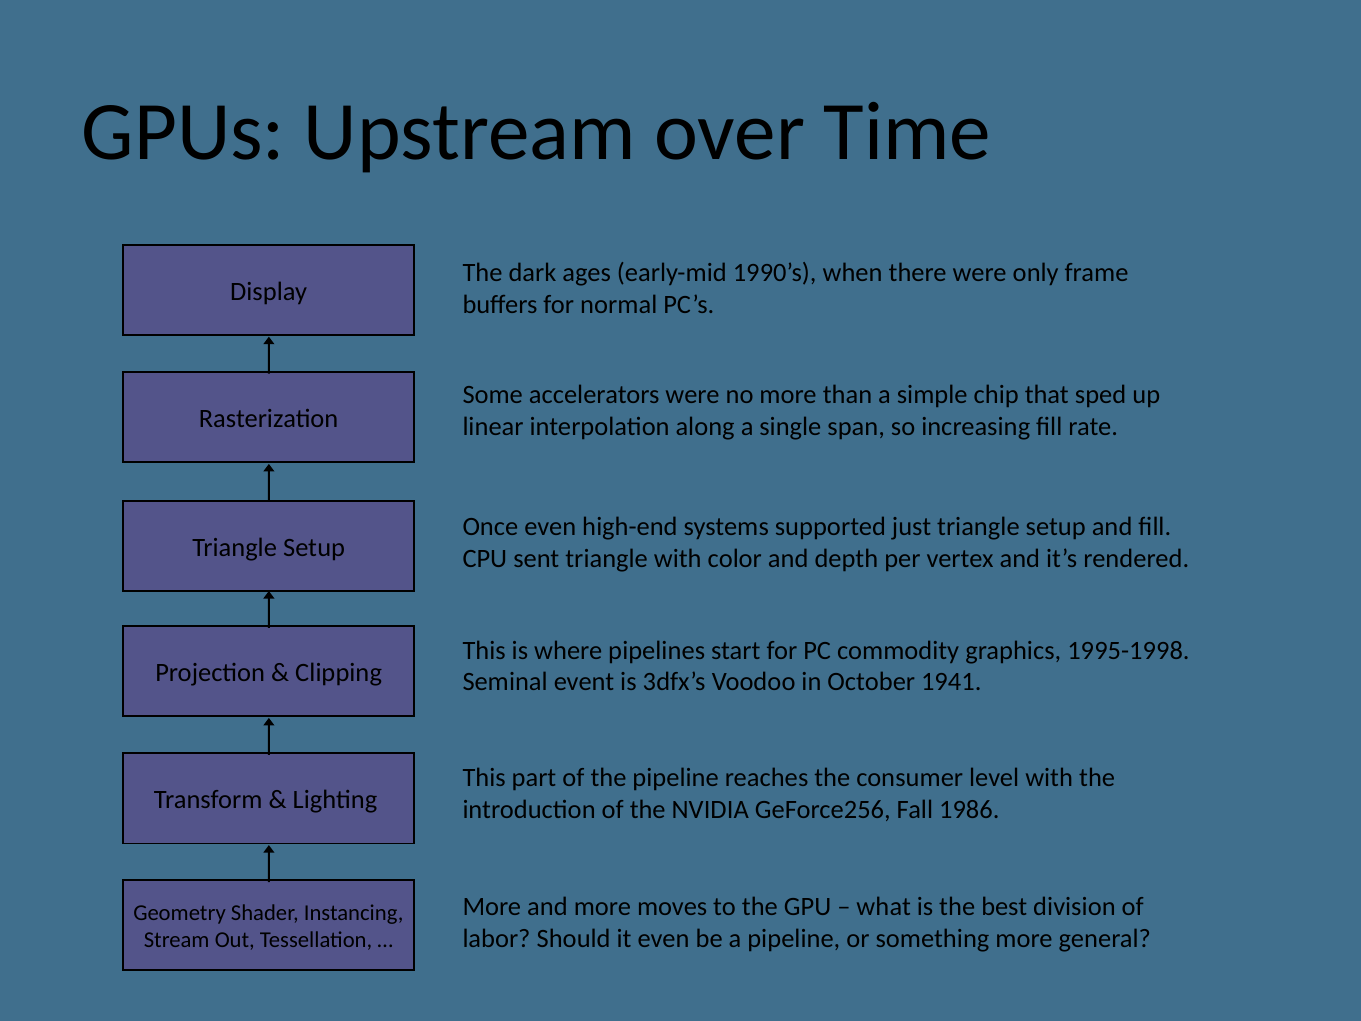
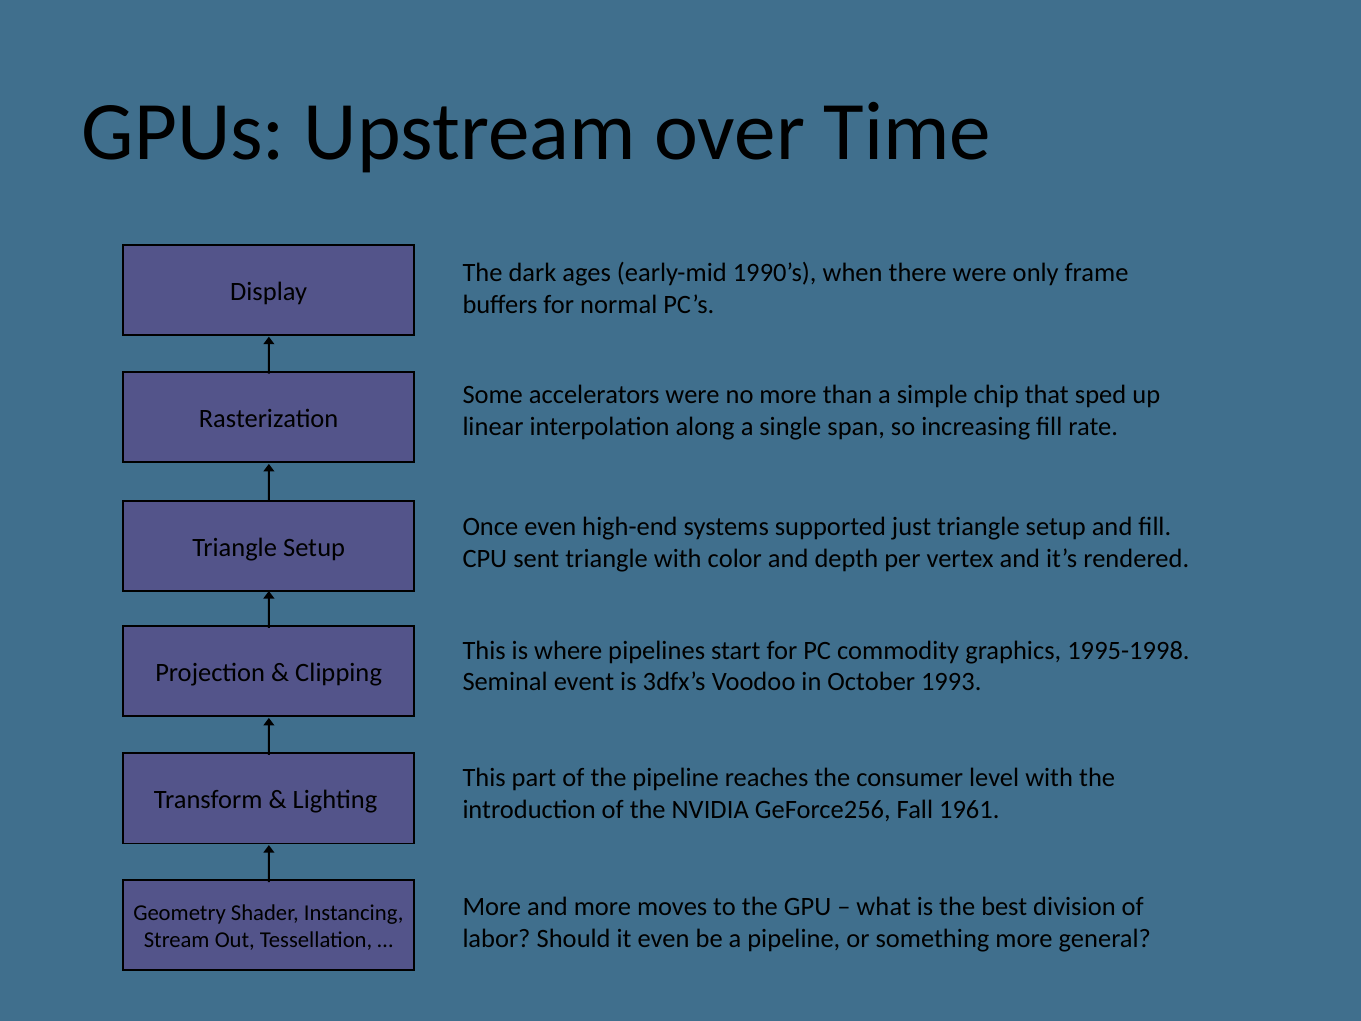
1941: 1941 -> 1993
1986: 1986 -> 1961
